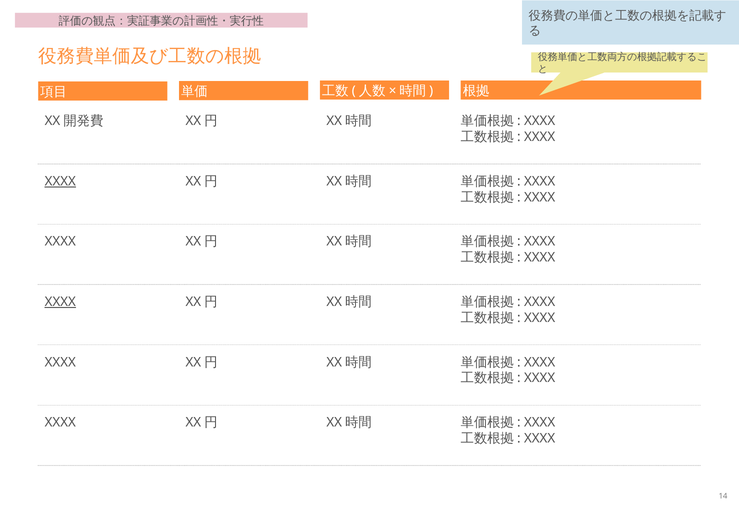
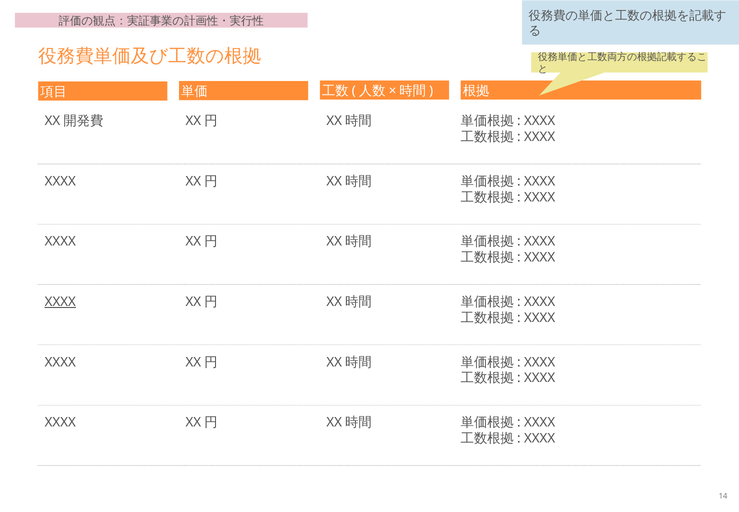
XXXX at (60, 181) underline: present -> none
